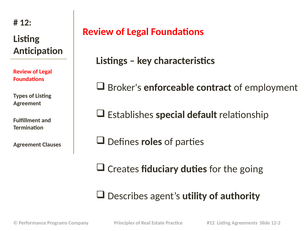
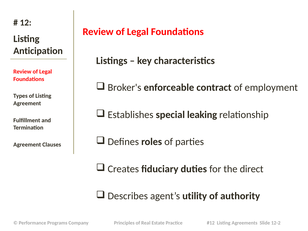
default: default -> leaking
going: going -> direct
